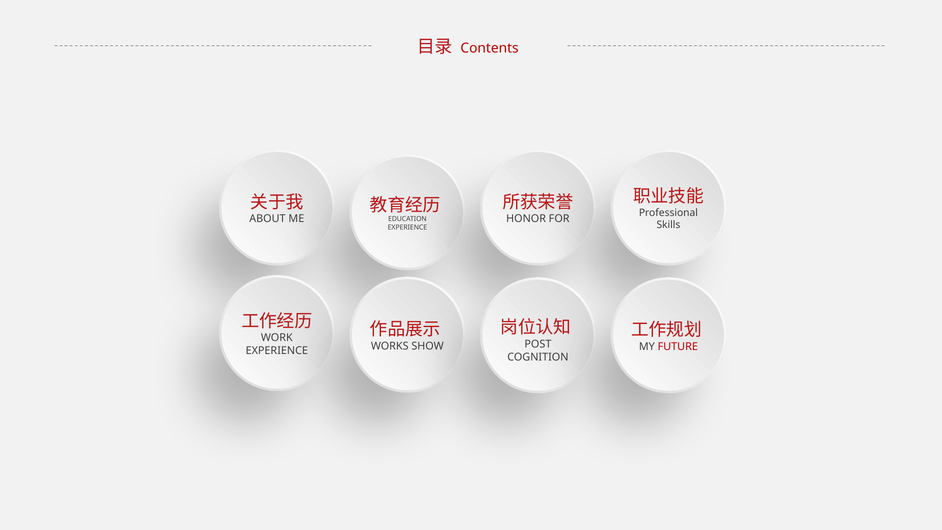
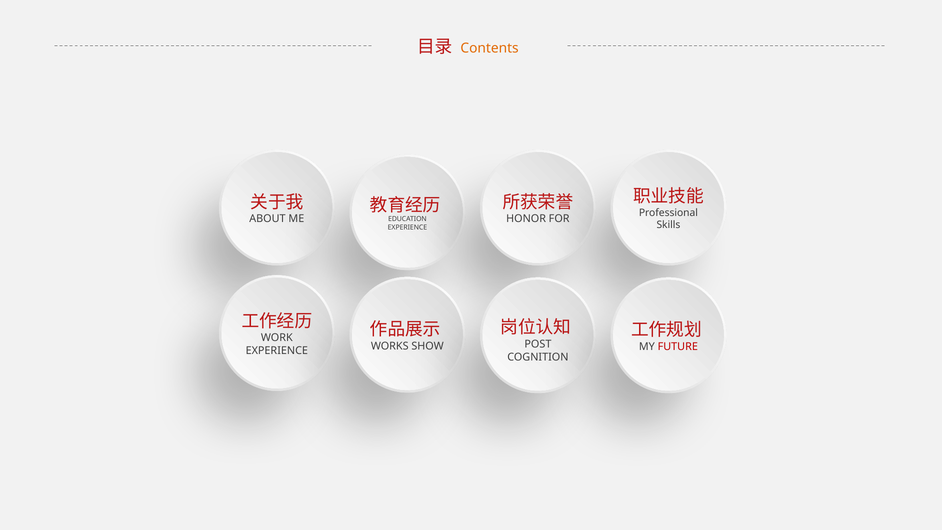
Contents colour: red -> orange
